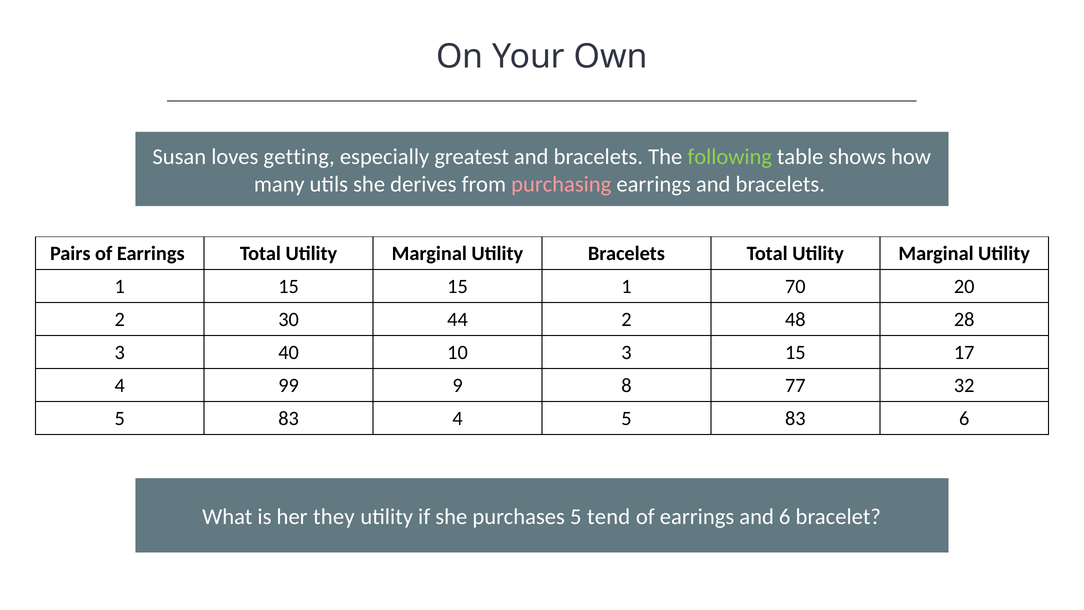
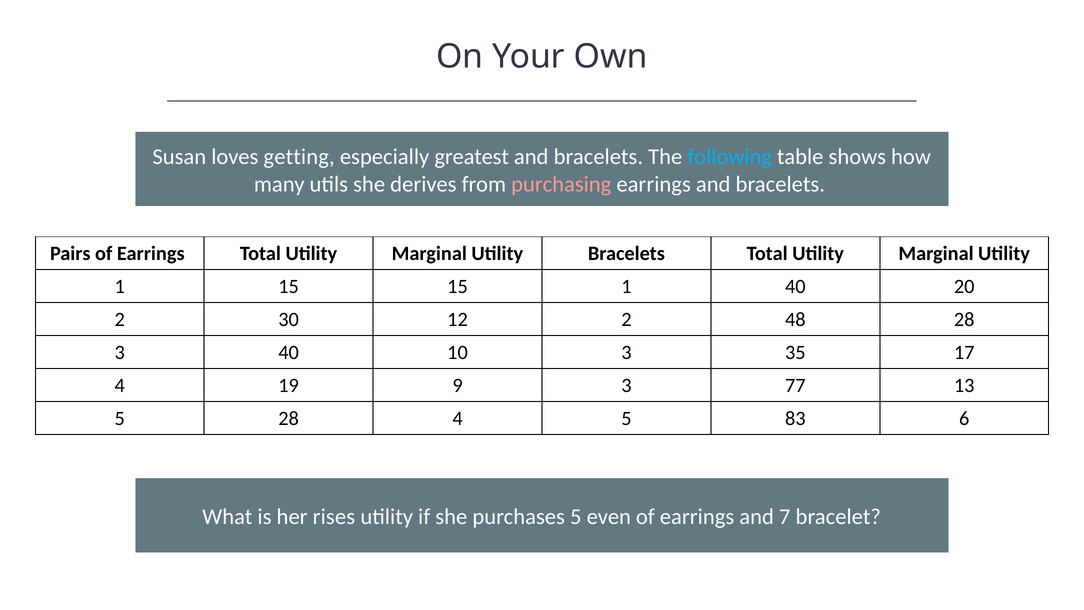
following colour: light green -> light blue
1 70: 70 -> 40
44: 44 -> 12
3 15: 15 -> 35
99: 99 -> 19
9 8: 8 -> 3
32: 32 -> 13
83 at (289, 418): 83 -> 28
they: they -> rises
tend: tend -> even
and 6: 6 -> 7
